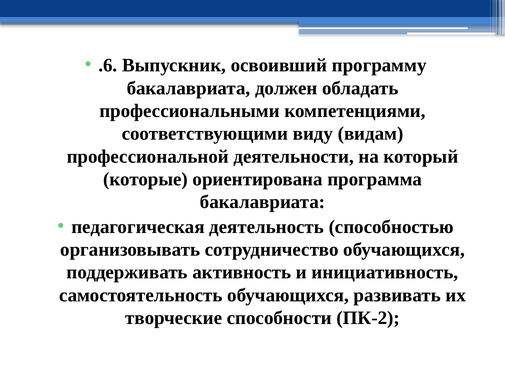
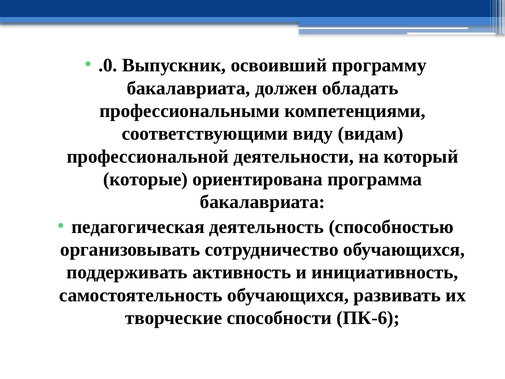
.6: .6 -> .0
ПК-2: ПК-2 -> ПК-6
